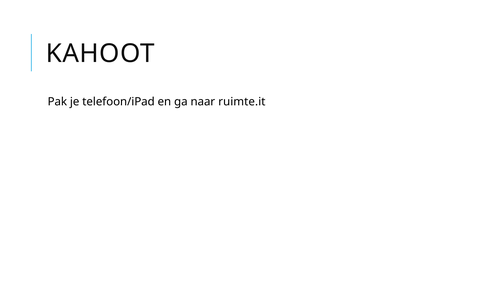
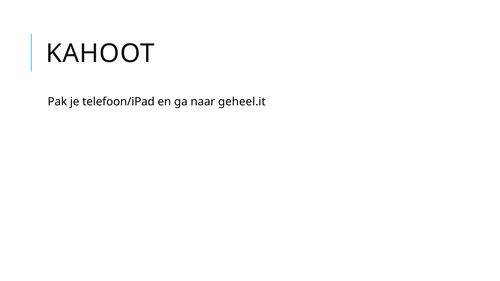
ruimte.it: ruimte.it -> geheel.it
